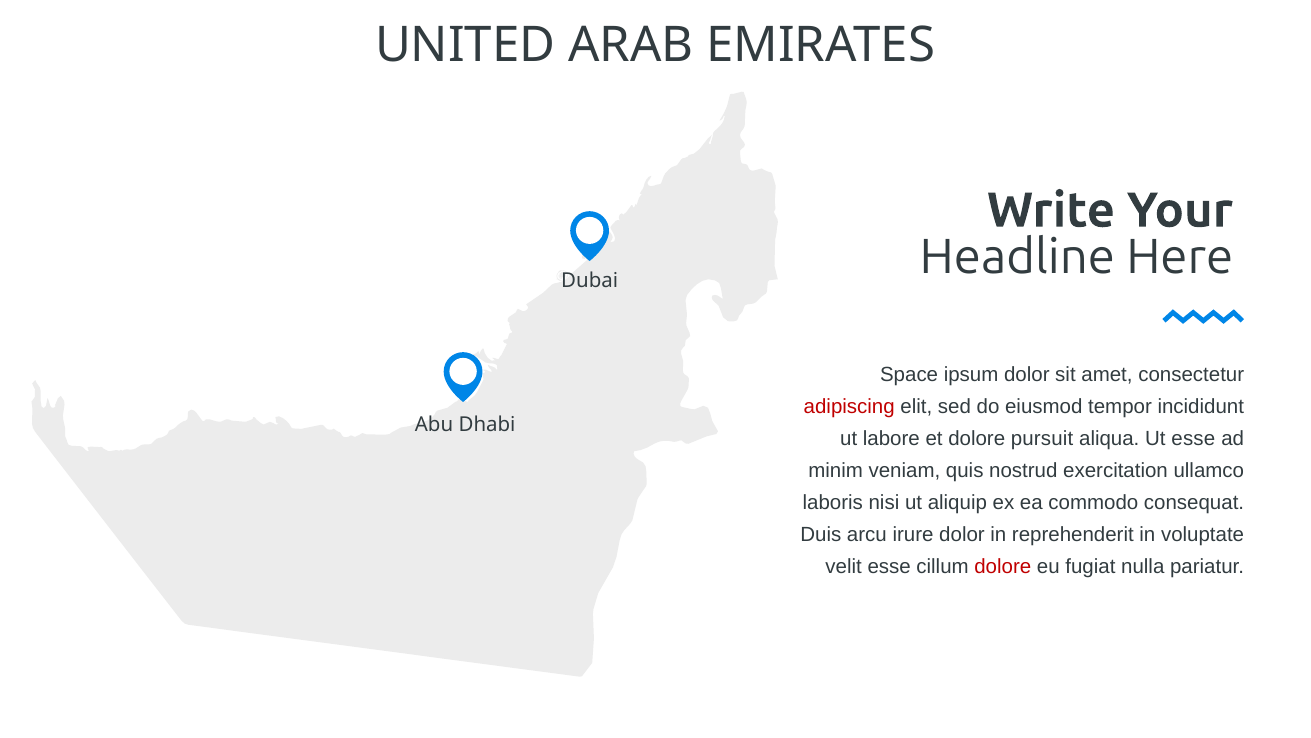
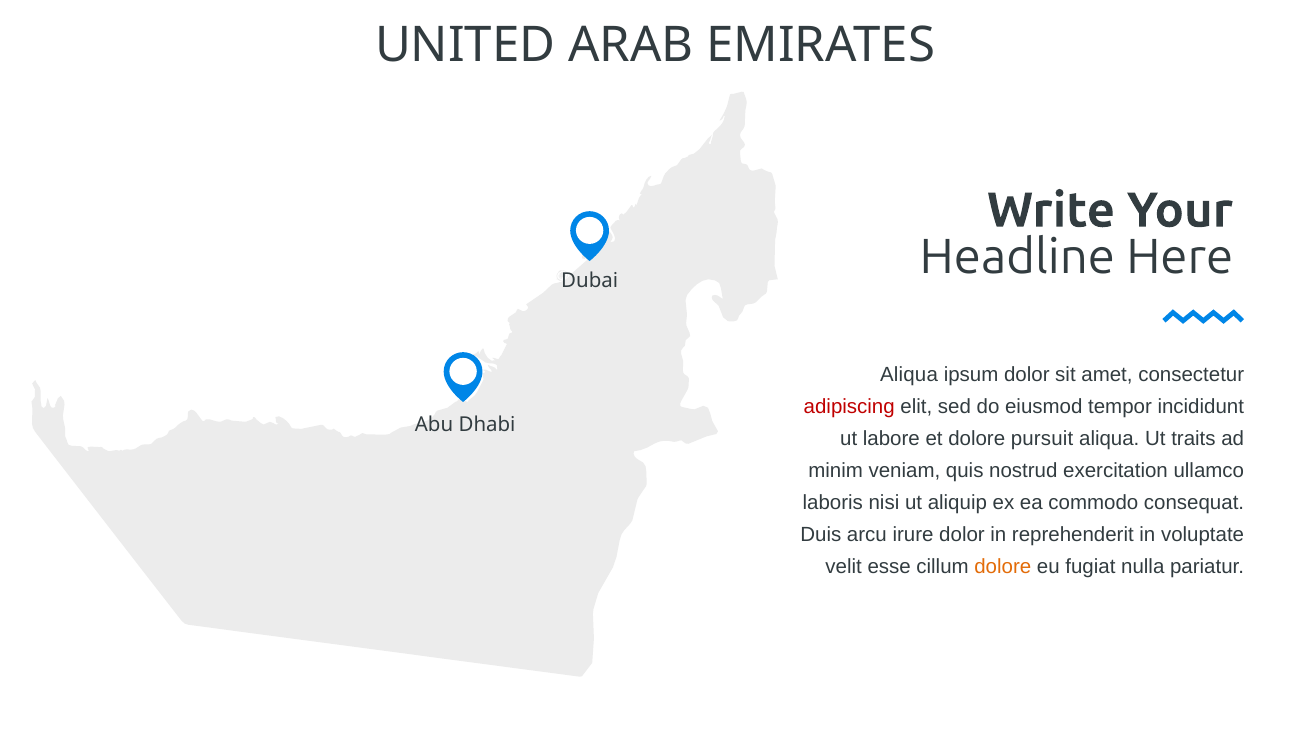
Space at (909, 375): Space -> Aliqua
Ut esse: esse -> traits
dolore at (1003, 566) colour: red -> orange
